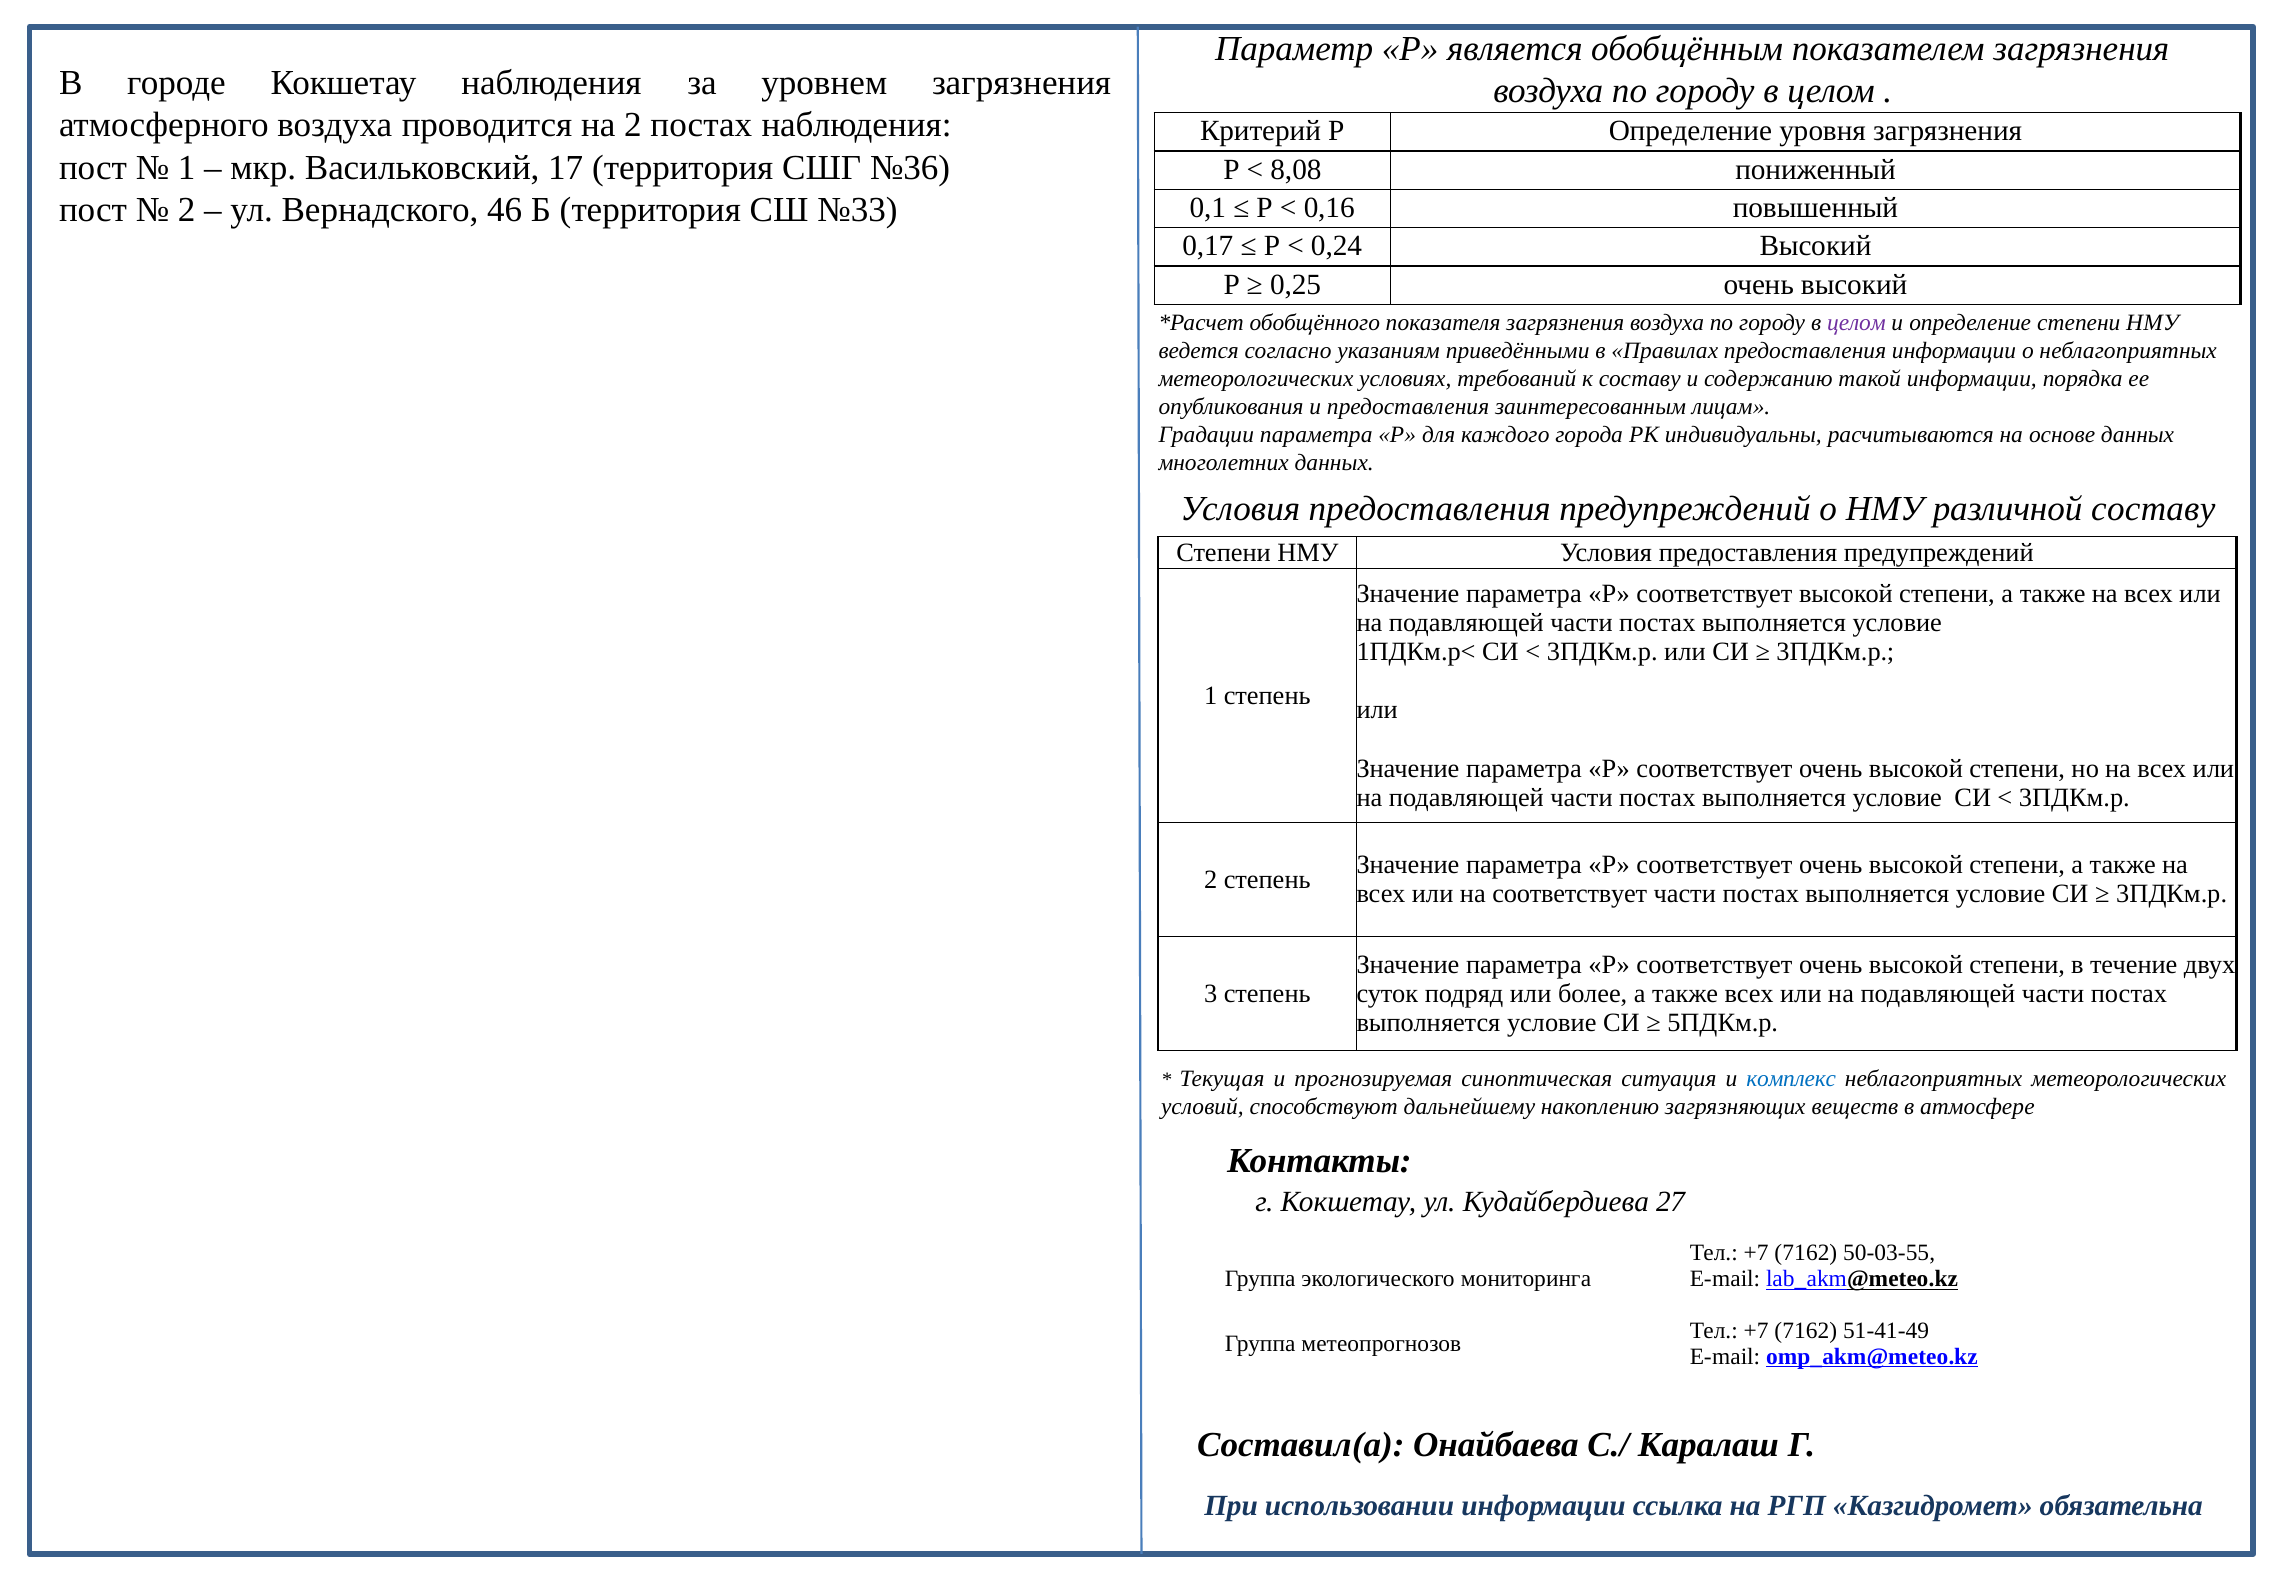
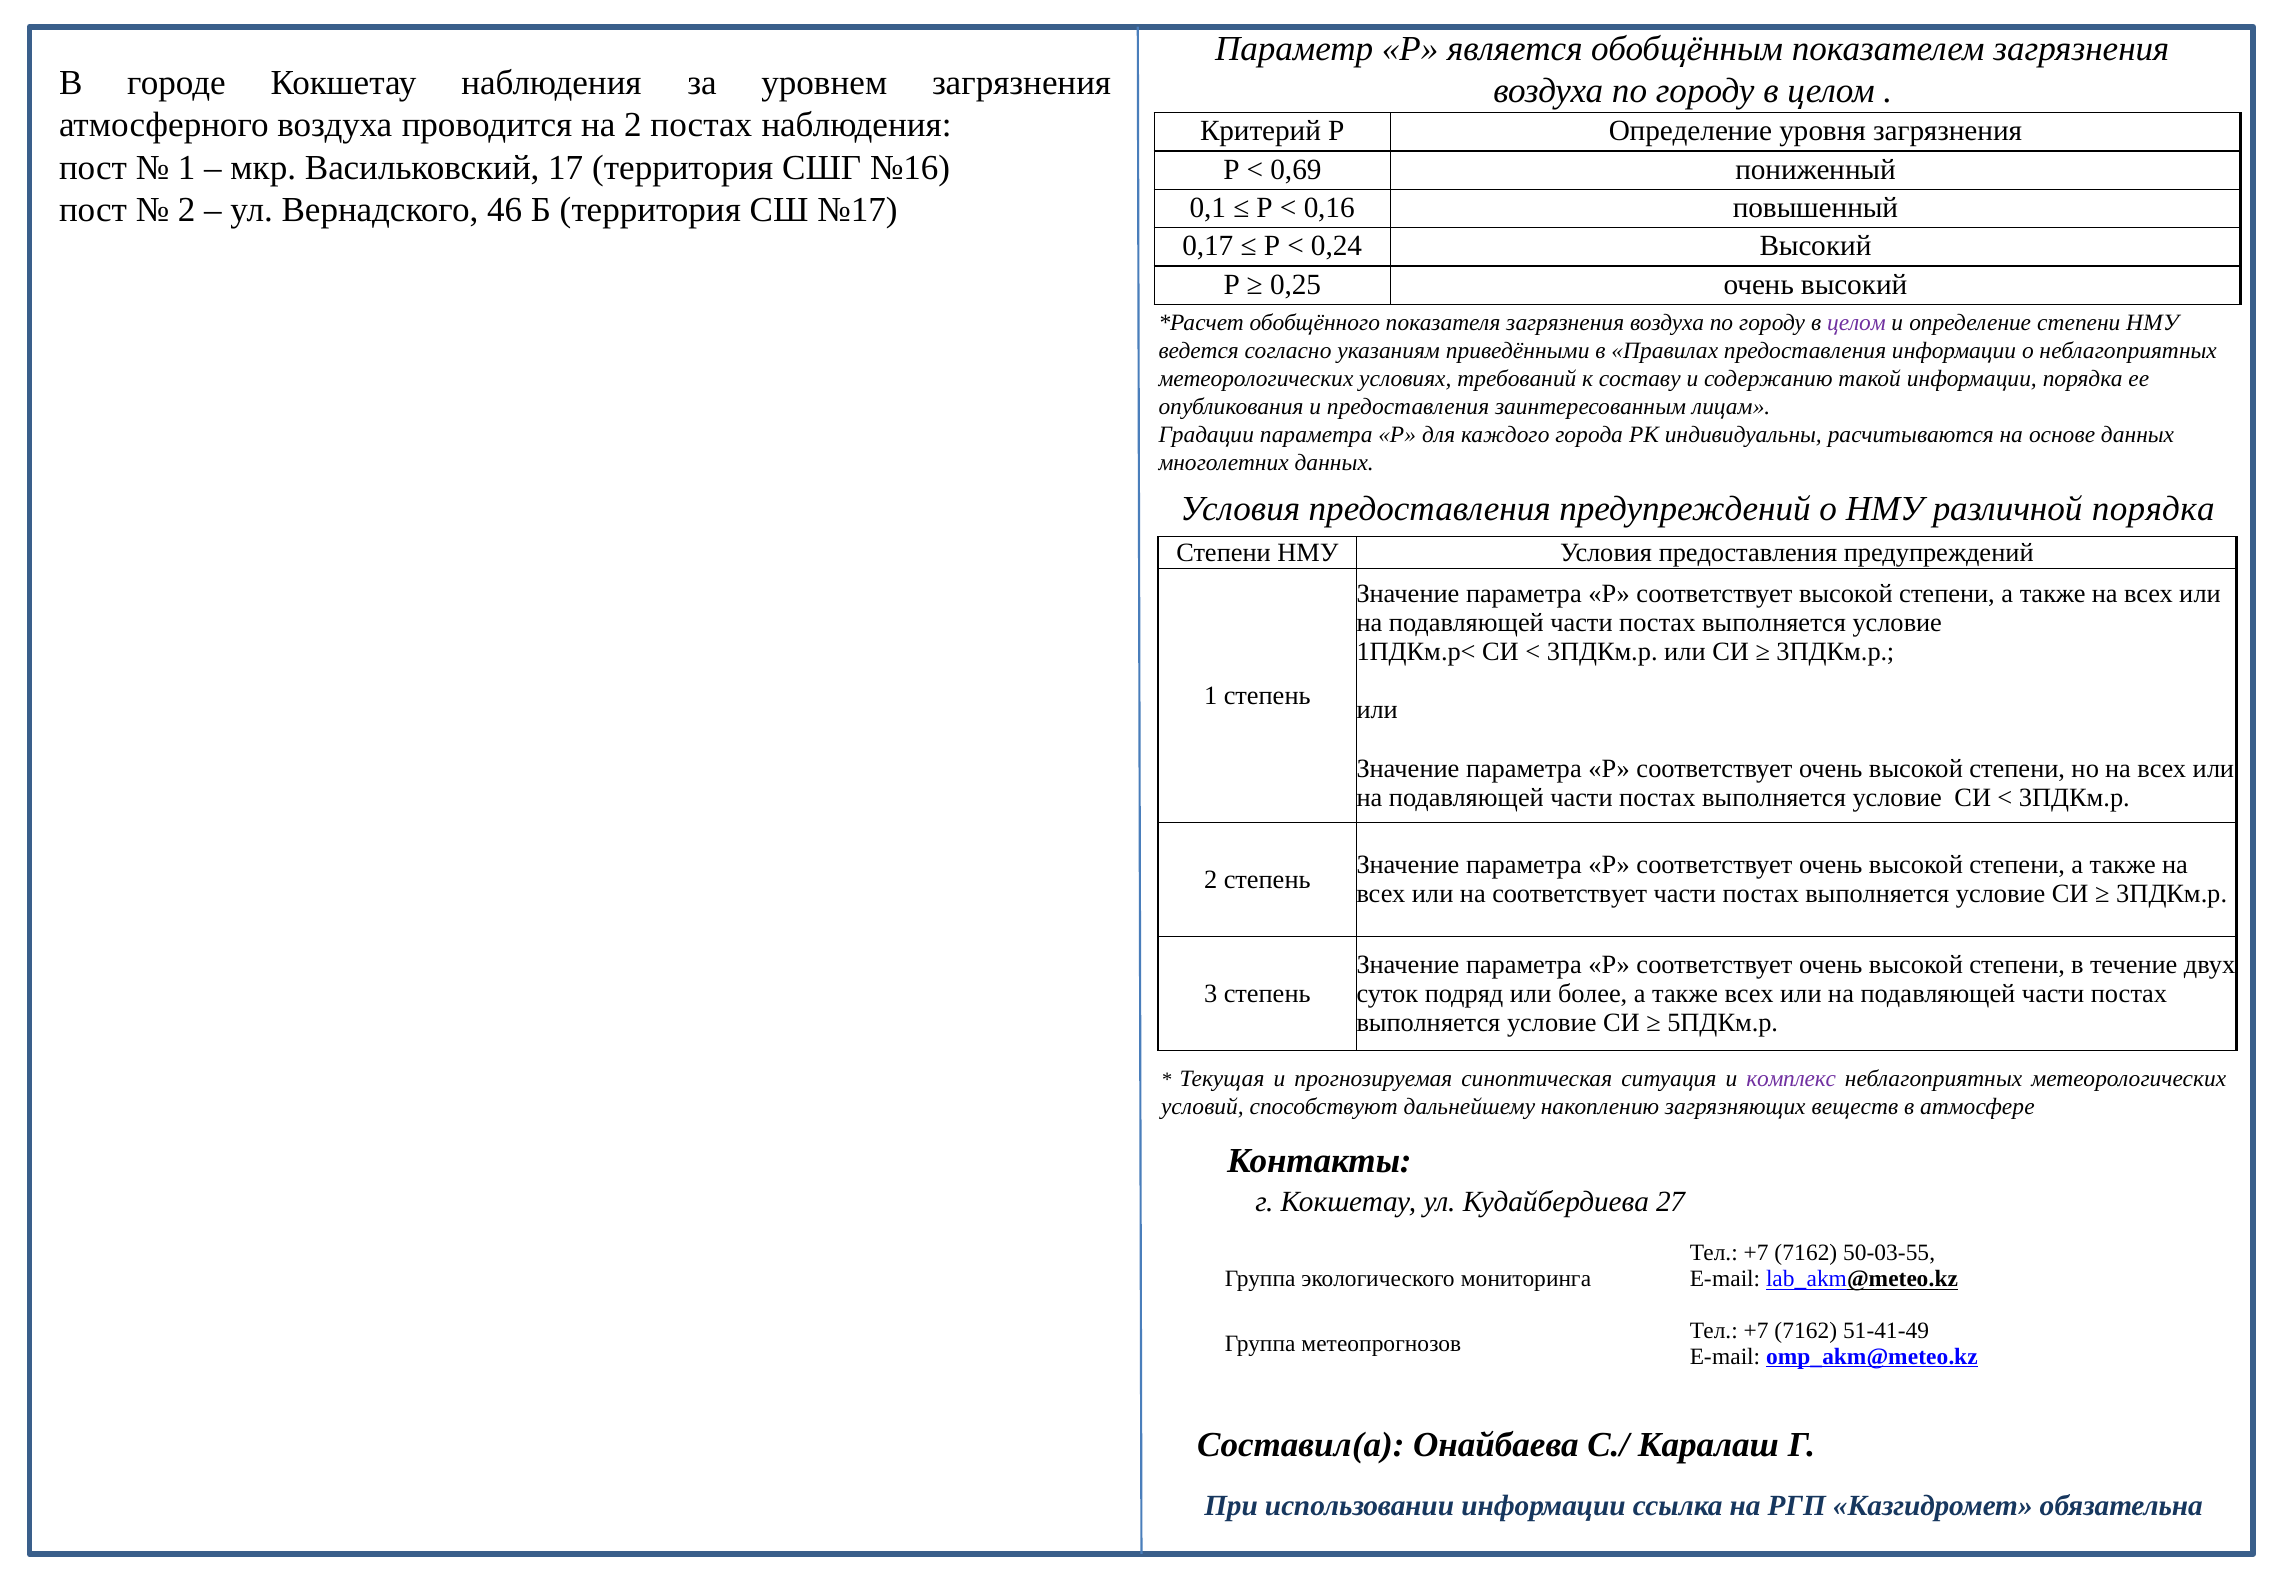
№36: №36 -> №16
8,08: 8,08 -> 0,69
№33: №33 -> №17
различной составу: составу -> порядка
комплекс colour: blue -> purple
